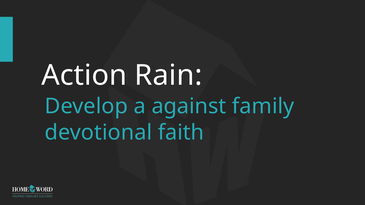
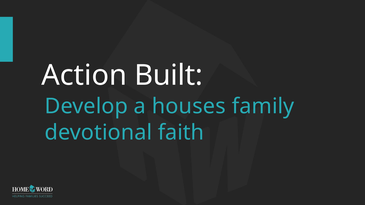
Rain: Rain -> Built
against: against -> houses
